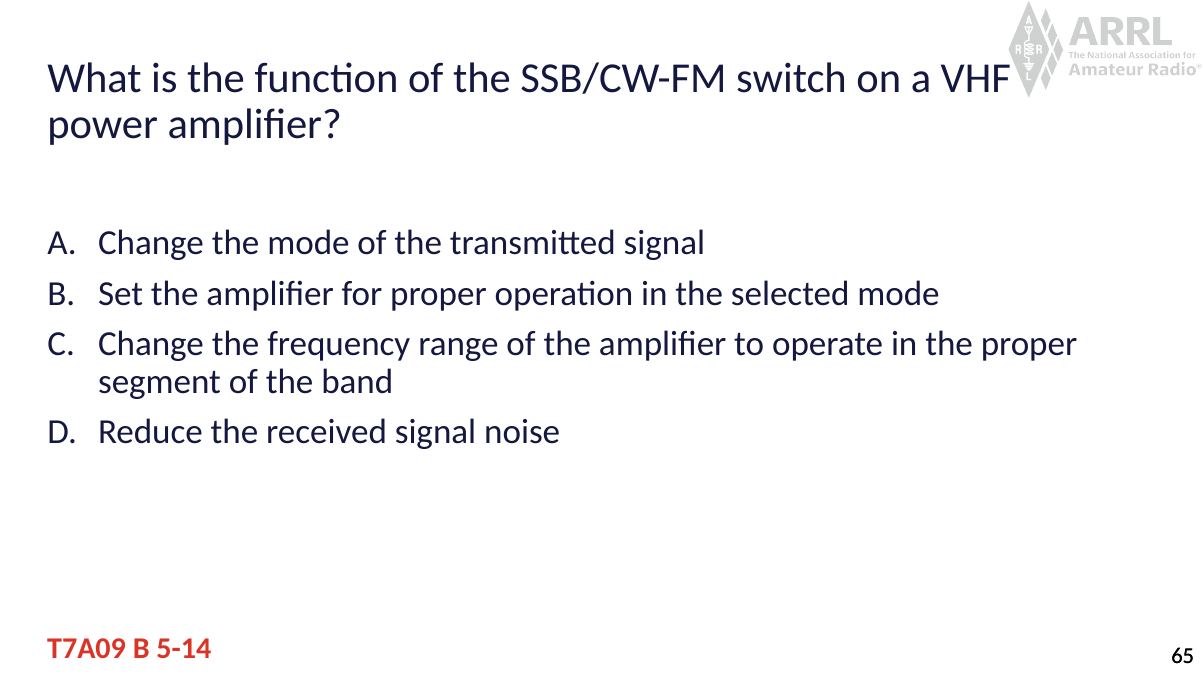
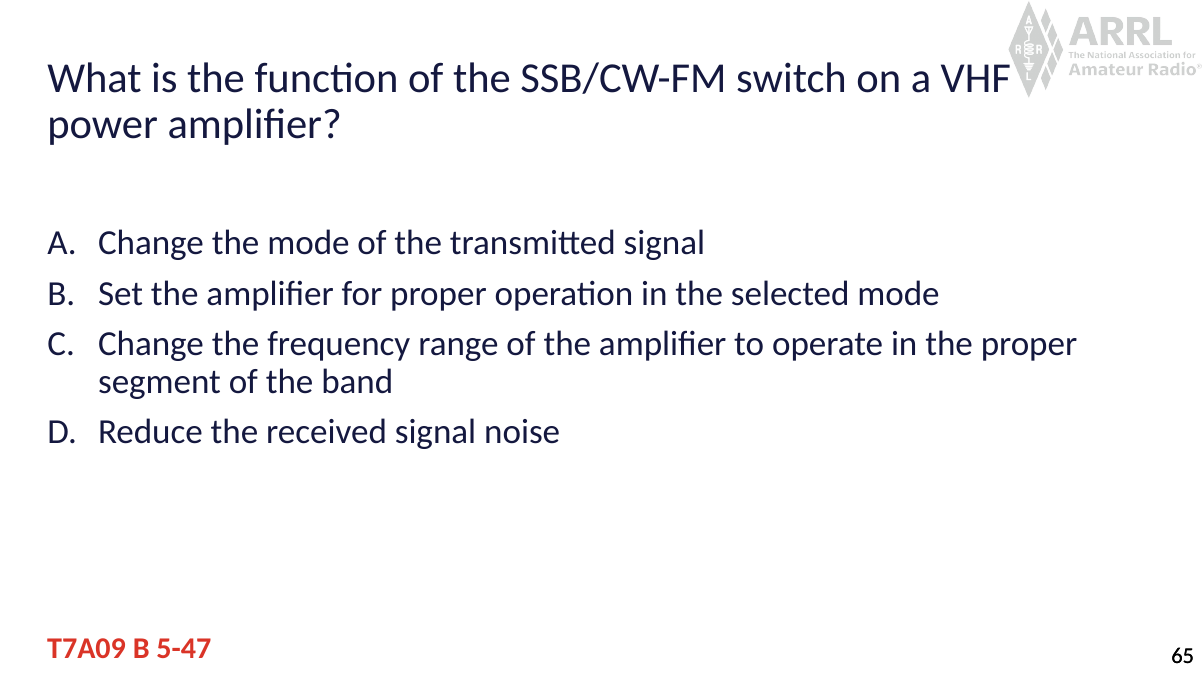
5-14: 5-14 -> 5-47
